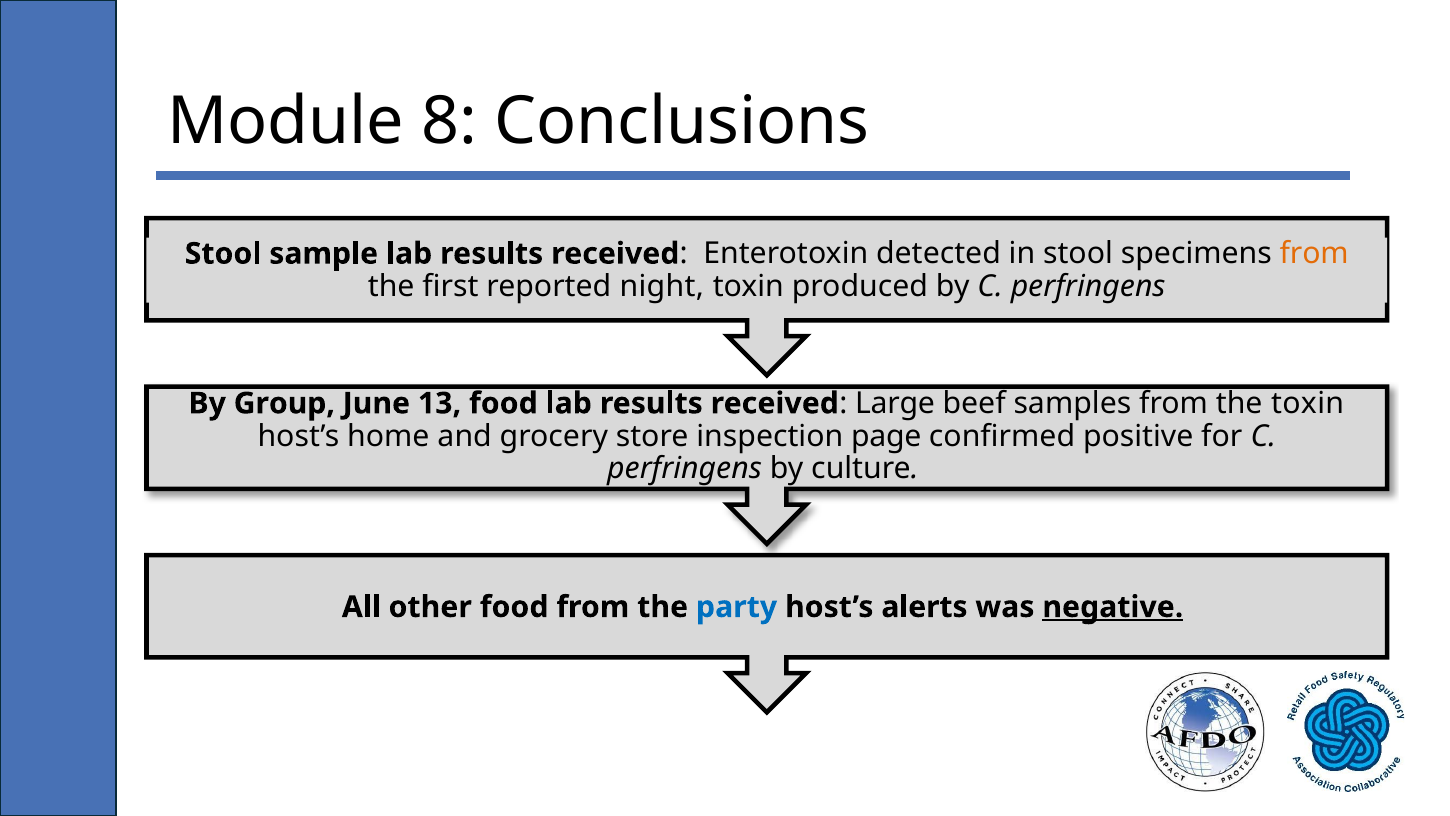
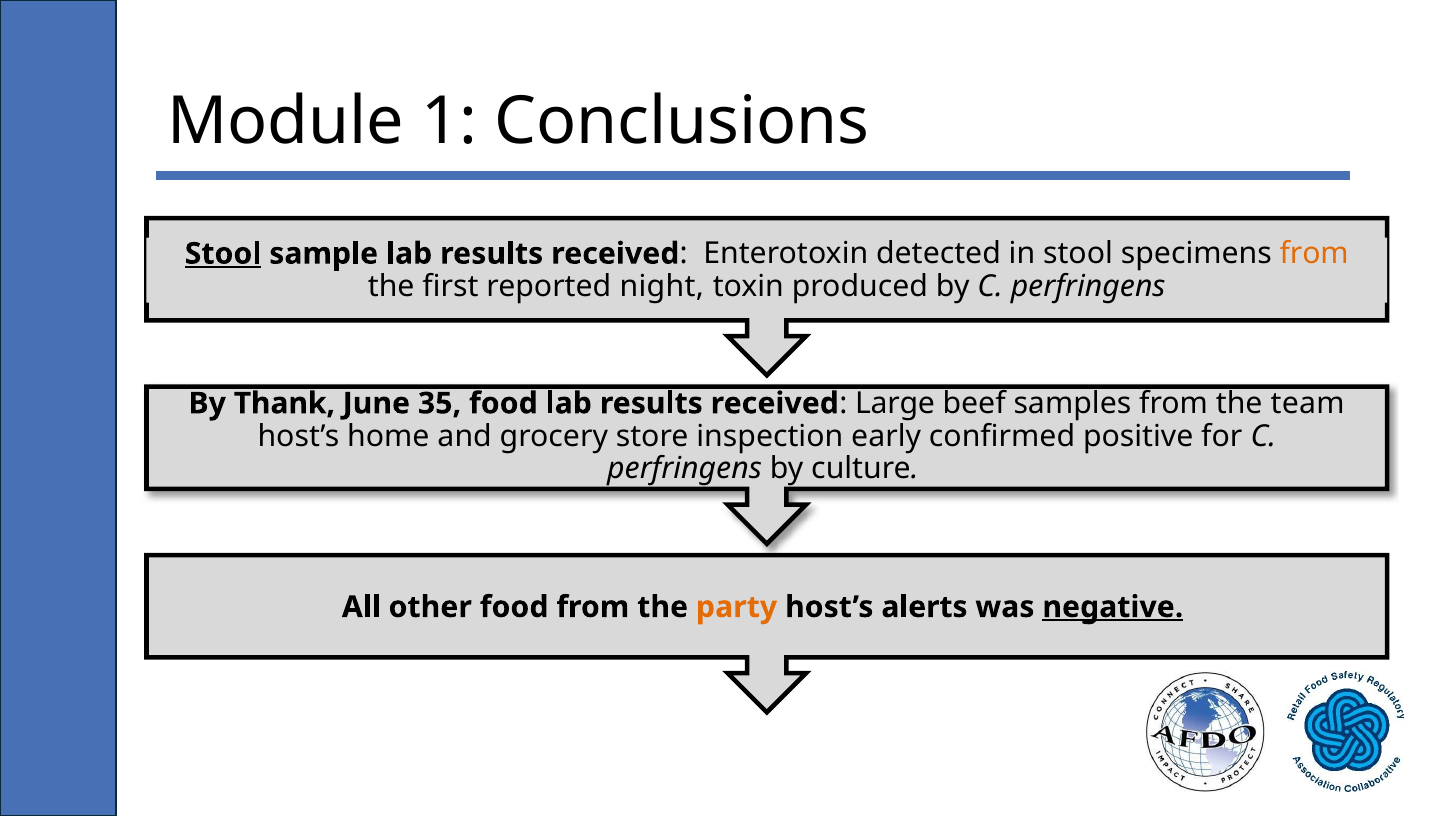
8: 8 -> 1
Stool at (223, 254) underline: none -> present
Group: Group -> Thank
13: 13 -> 35
the toxin: toxin -> team
page: page -> early
party colour: blue -> orange
